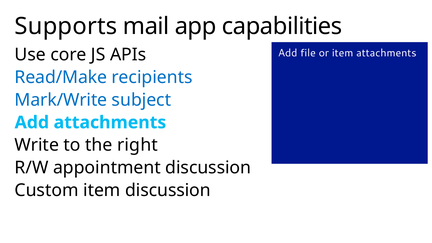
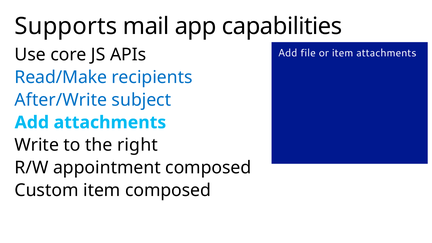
Mark/Write: Mark/Write -> After/Write
appointment discussion: discussion -> composed
item discussion: discussion -> composed
